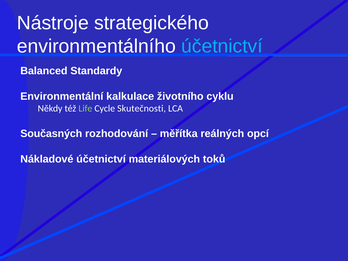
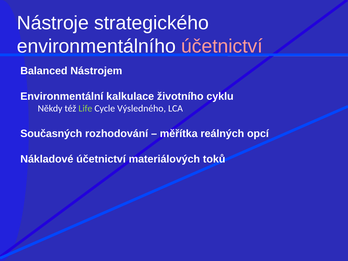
účetnictví at (222, 46) colour: light blue -> pink
Standardy: Standardy -> Nástrojem
Skutečnosti: Skutečnosti -> Výsledného
